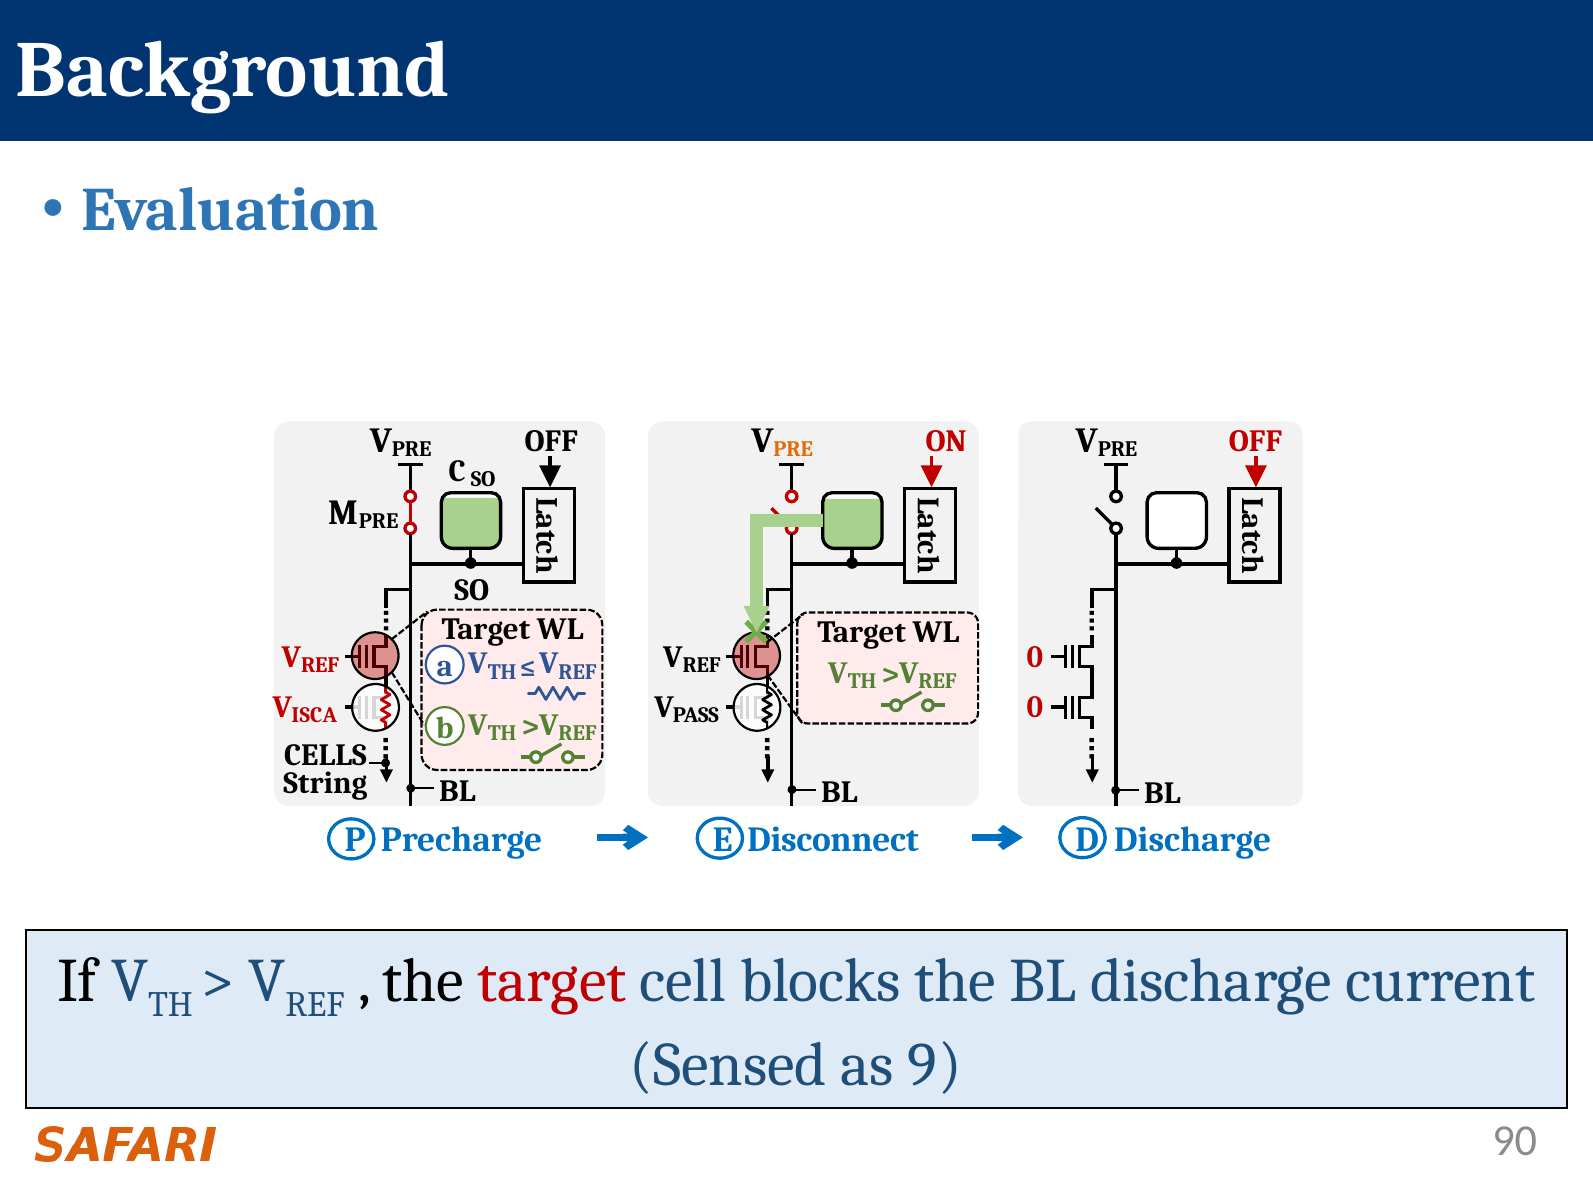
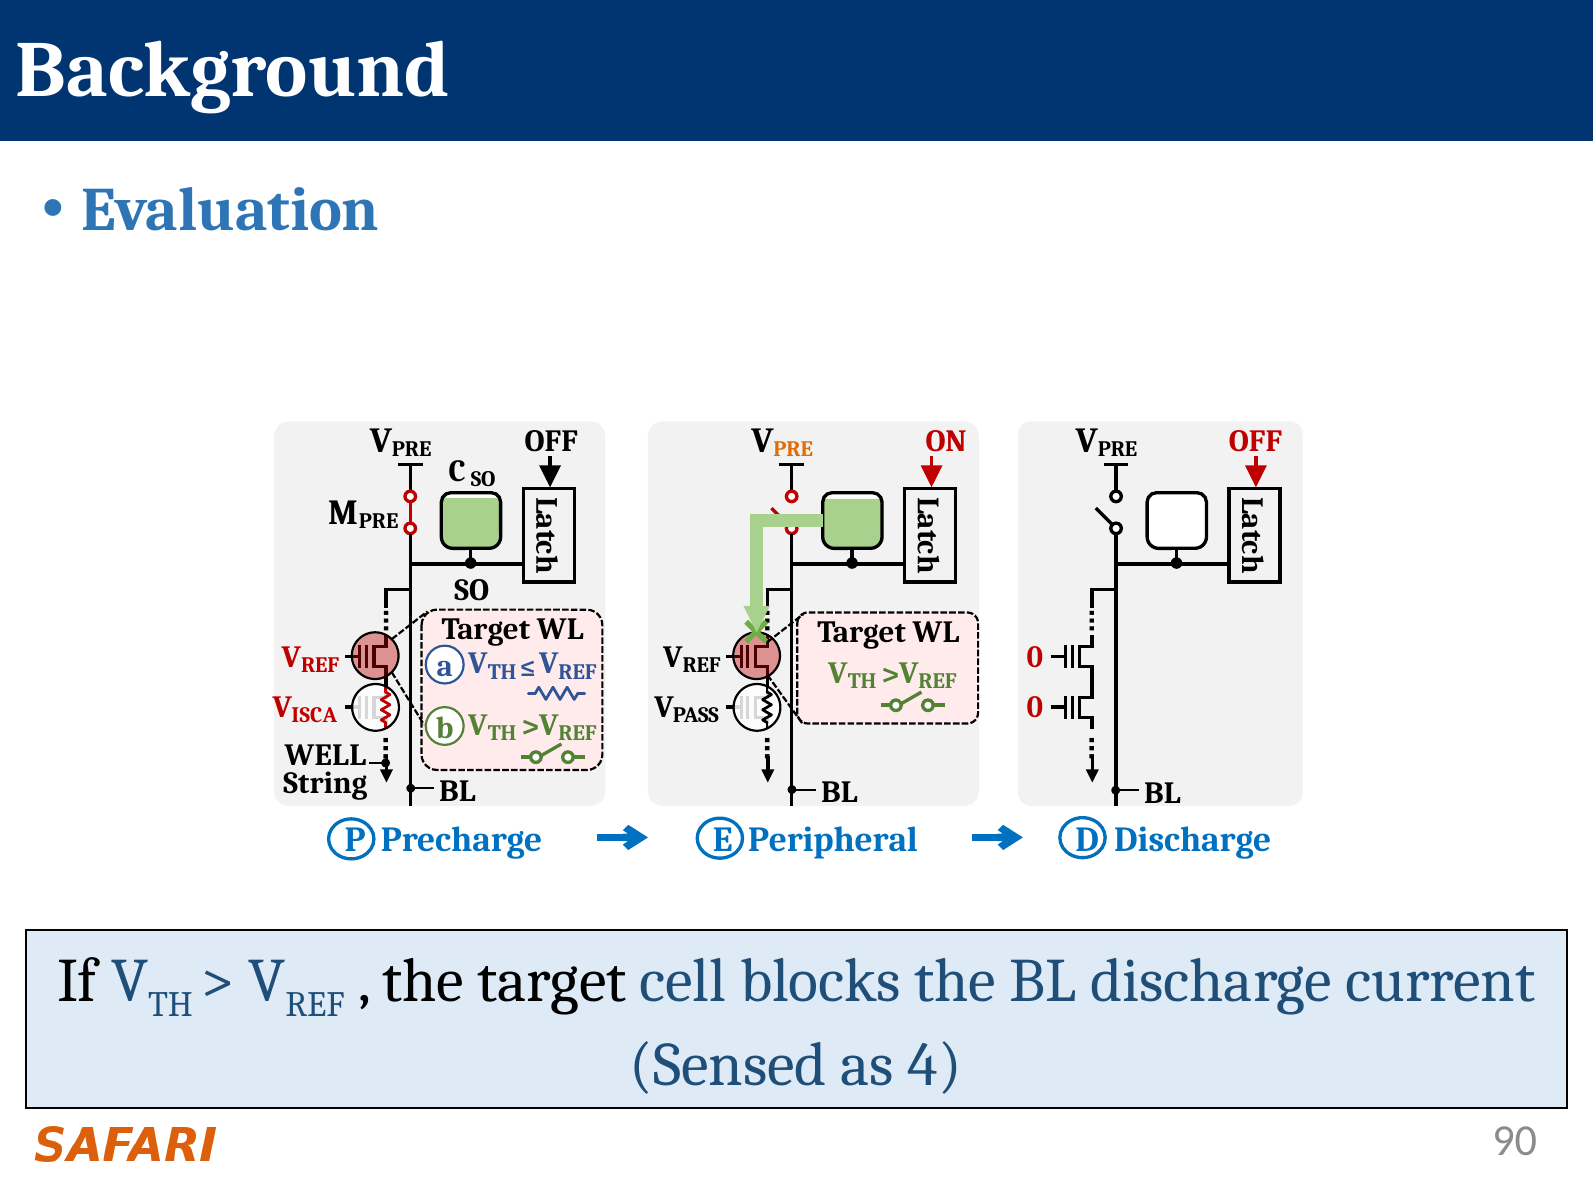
CELLS: CELLS -> WELL
Disconnect: Disconnect -> Peripheral
target at (552, 982) colour: red -> black
9: 9 -> 4
